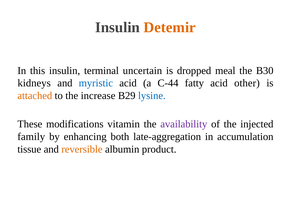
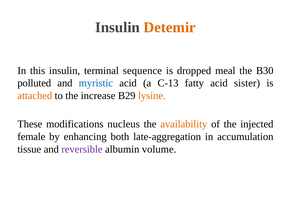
uncertain: uncertain -> sequence
kidneys: kidneys -> polluted
C-44: C-44 -> C-13
other: other -> sister
lysine colour: blue -> orange
vitamin: vitamin -> nucleus
availability colour: purple -> orange
family: family -> female
reversible colour: orange -> purple
product: product -> volume
